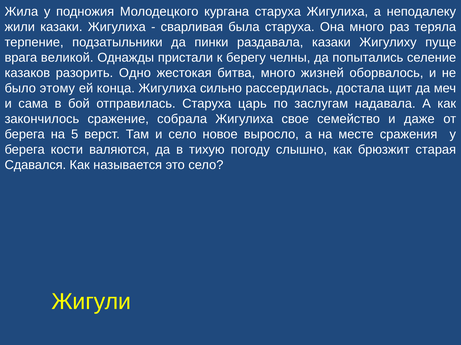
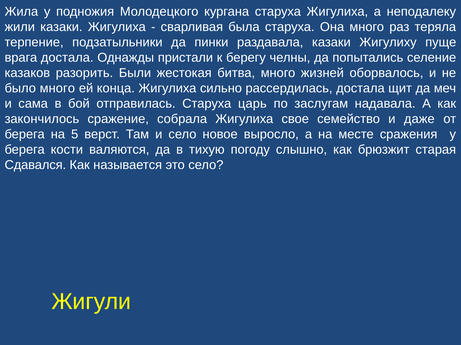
врага великой: великой -> достала
Одно: Одно -> Были
было этому: этому -> много
